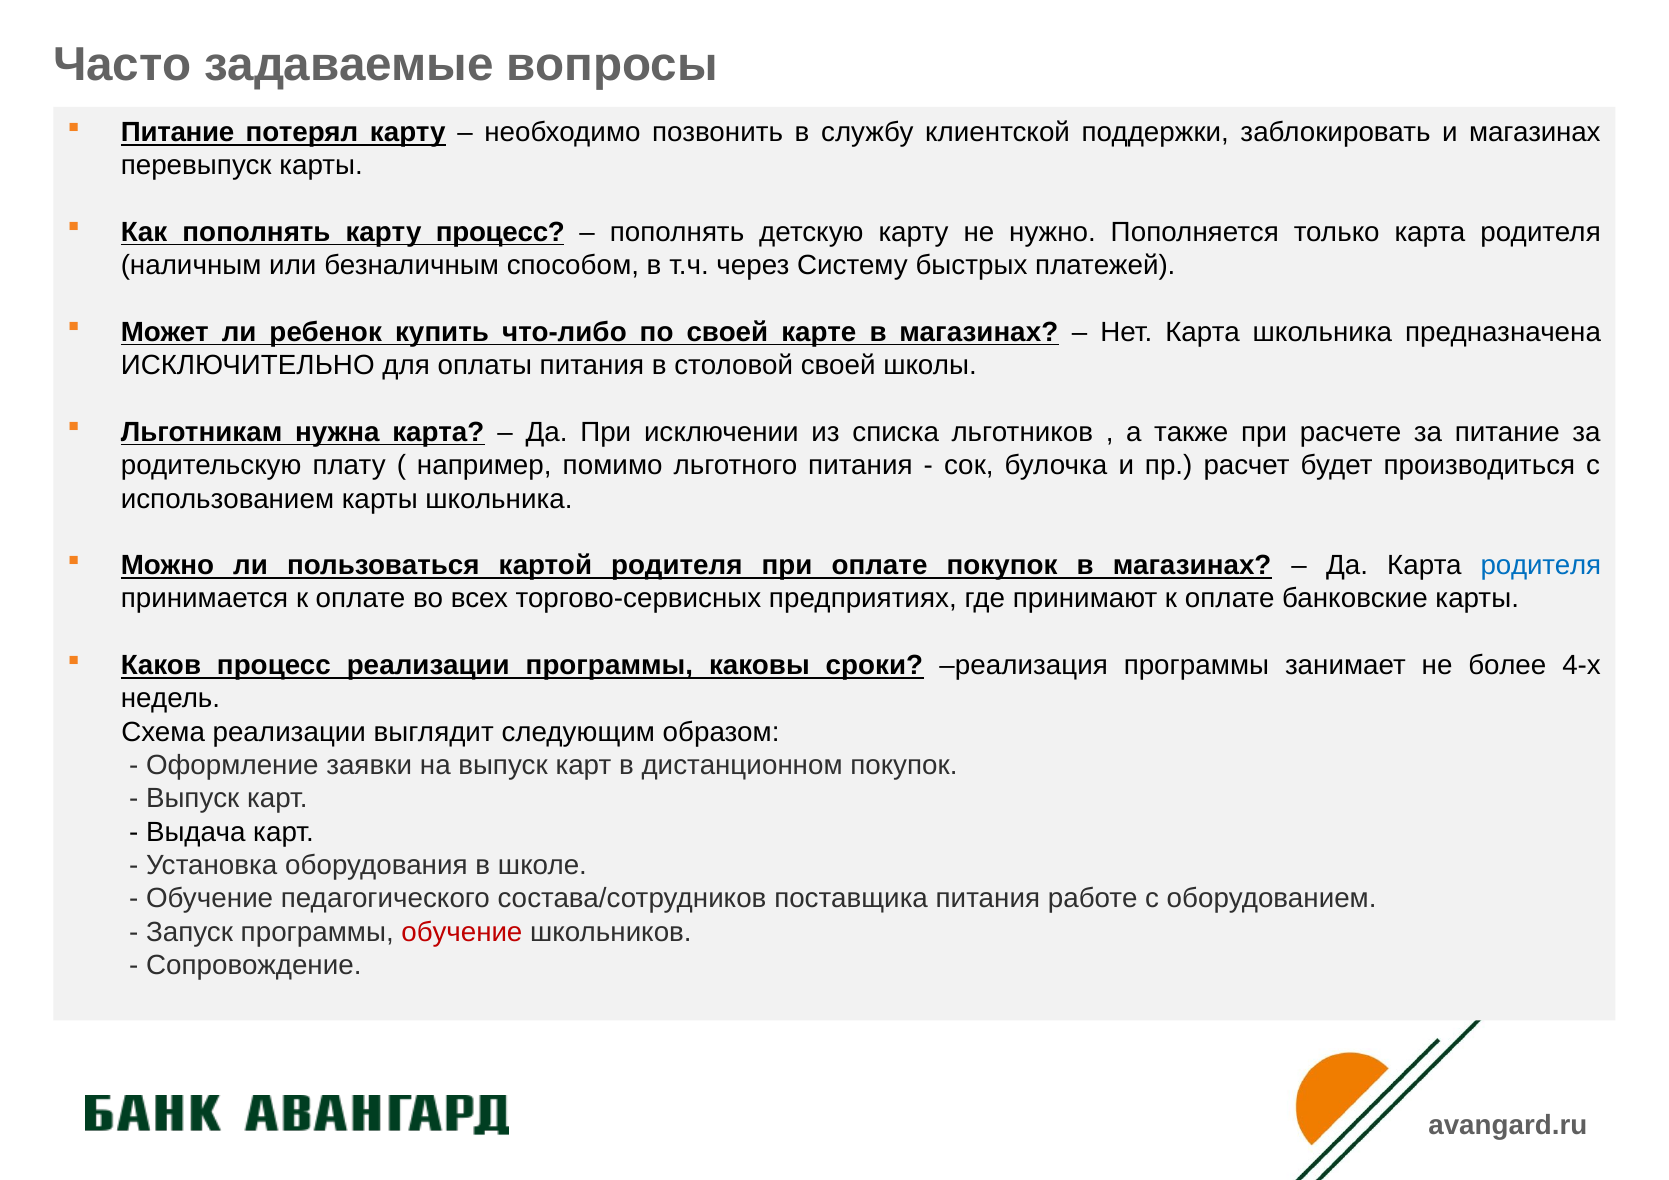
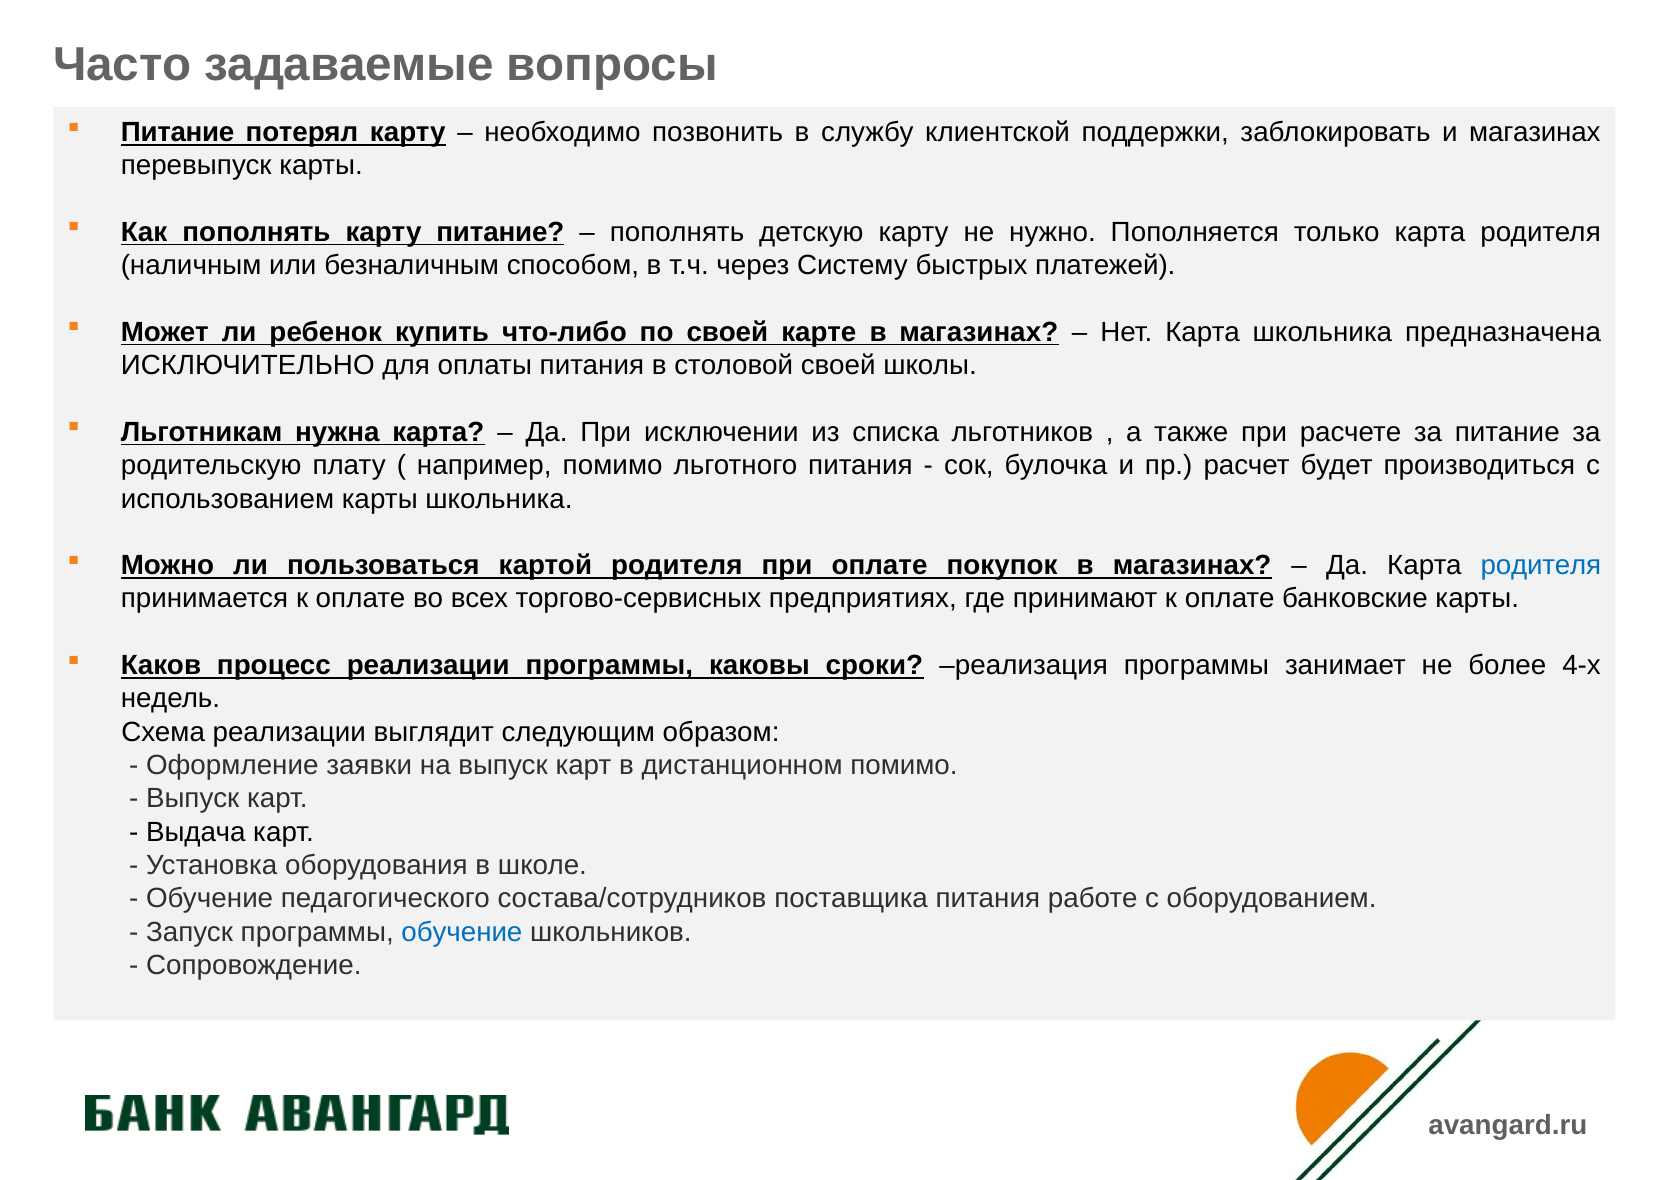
карту процесс: процесс -> питание
дистанционном покупок: покупок -> помимо
обучение at (462, 932) colour: red -> blue
